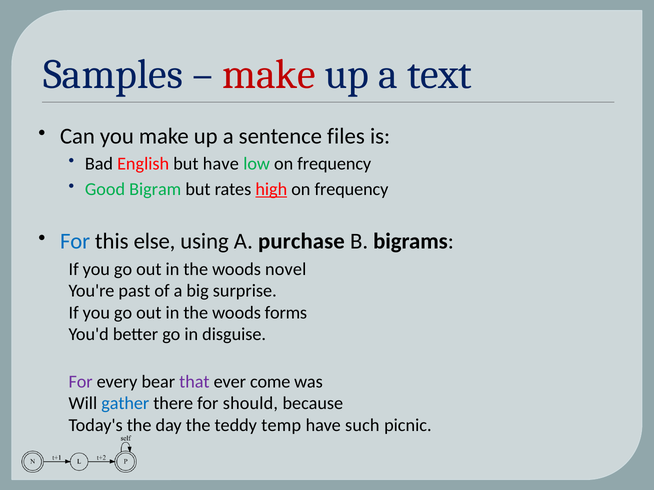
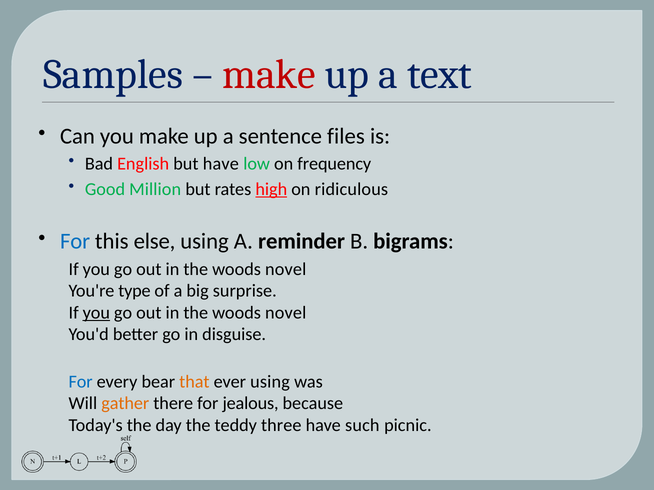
Bigram: Bigram -> Million
frequency at (352, 189): frequency -> ridiculous
purchase: purchase -> reminder
past: past -> type
you at (96, 313) underline: none -> present
forms at (286, 313): forms -> novel
For at (81, 382) colour: purple -> blue
that colour: purple -> orange
ever come: come -> using
gather colour: blue -> orange
should: should -> jealous
temp: temp -> three
